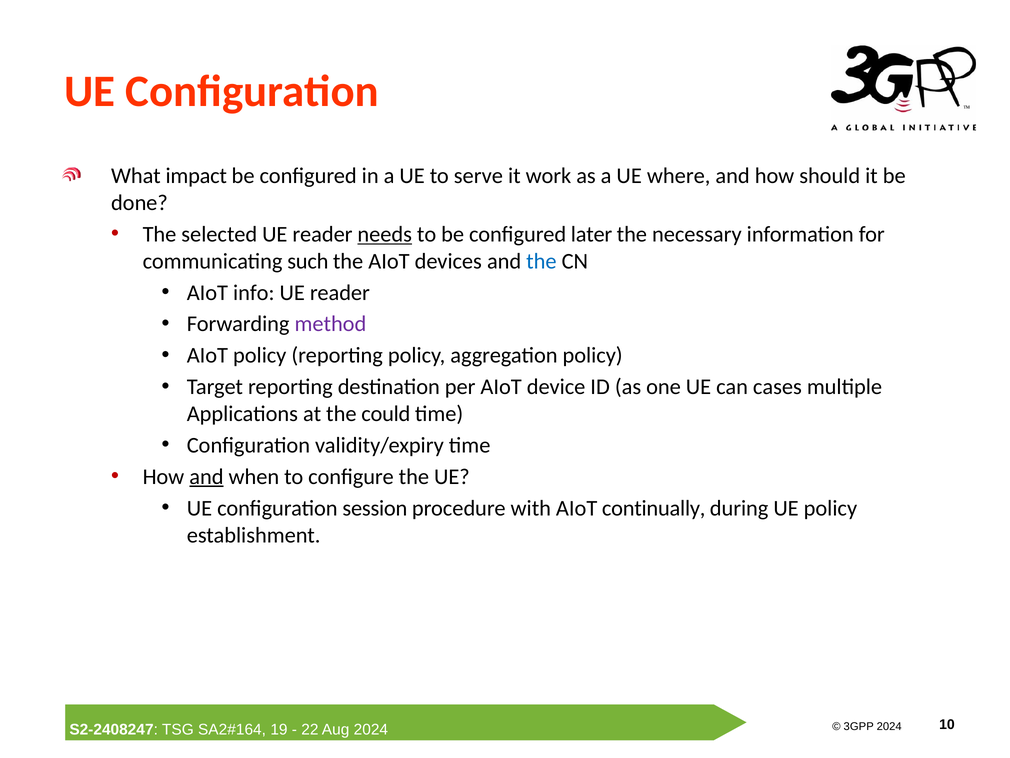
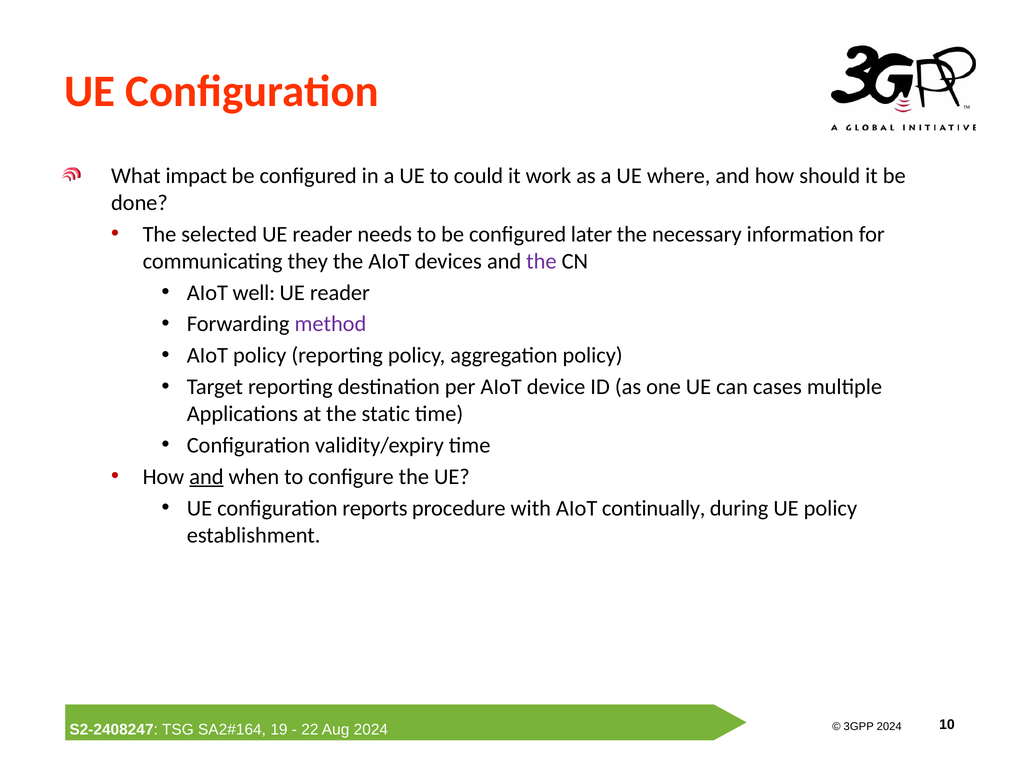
serve: serve -> could
needs underline: present -> none
such: such -> they
the at (541, 261) colour: blue -> purple
info: info -> well
could: could -> static
session: session -> reports
